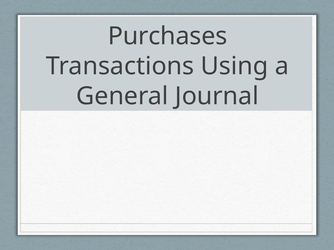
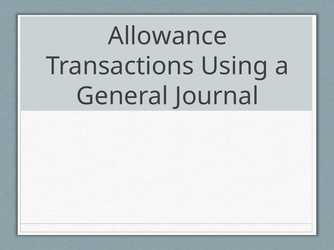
Purchases: Purchases -> Allowance
